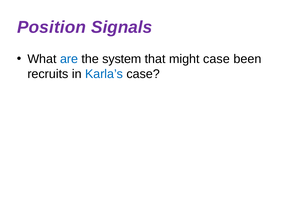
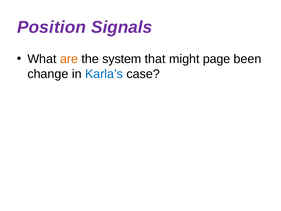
are colour: blue -> orange
might case: case -> page
recruits: recruits -> change
